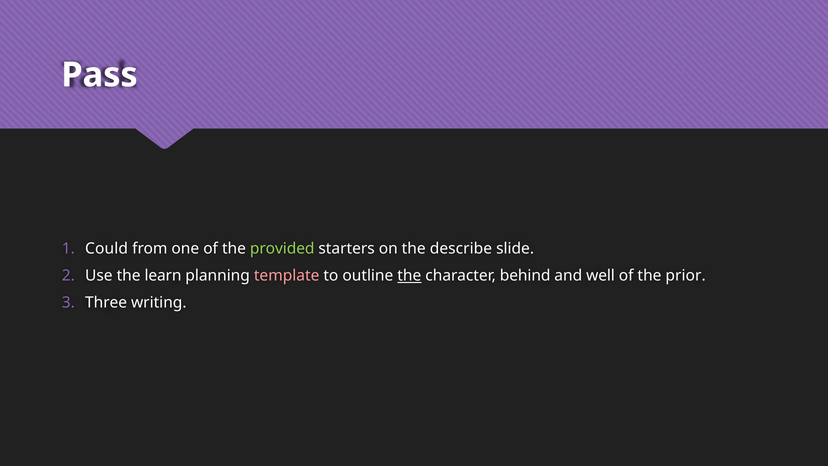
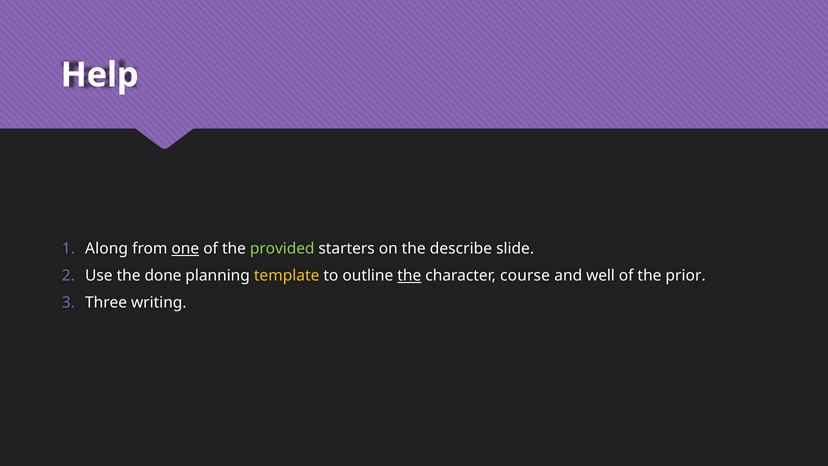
Pass: Pass -> Help
Could: Could -> Along
one underline: none -> present
learn: learn -> done
template colour: pink -> yellow
behind: behind -> course
